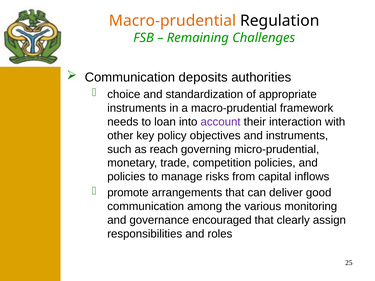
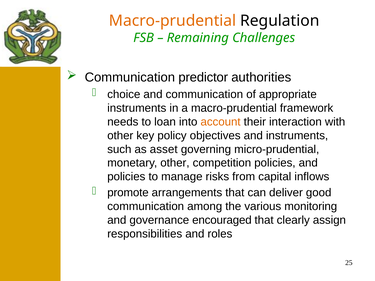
deposits: deposits -> predictor
and standardization: standardization -> communication
account colour: purple -> orange
reach: reach -> asset
monetary trade: trade -> other
